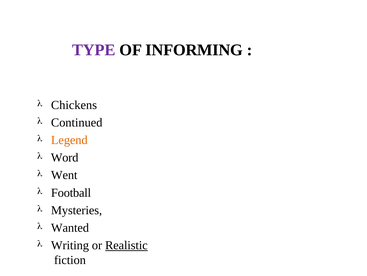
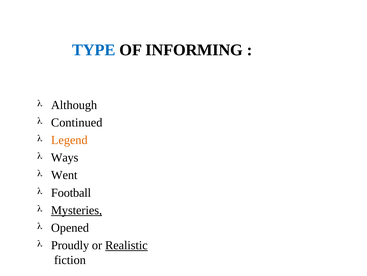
TYPE colour: purple -> blue
Chickens: Chickens -> Although
Word: Word -> Ways
Mysteries underline: none -> present
Wanted: Wanted -> Opened
Writing: Writing -> Proudly
